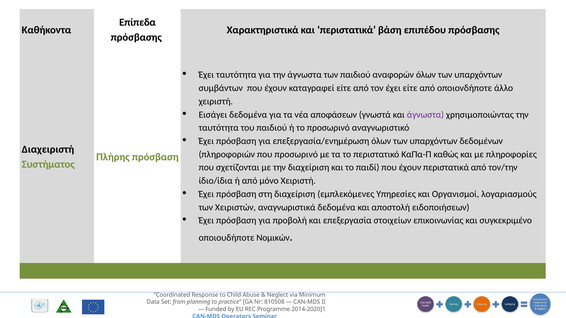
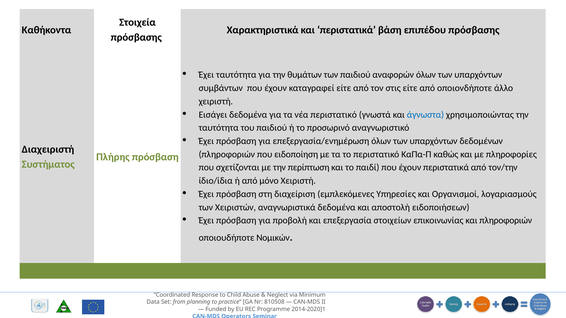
Επίπεδα: Επίπεδα -> Στοιχεία
την άγνωστα: άγνωστα -> θυμάτων
τον έχει: έχει -> στις
νέα αποφάσεων: αποφάσεων -> περιστατικό
άγνωστα at (425, 115) colour: purple -> blue
που προσωρινό: προσωρινό -> ειδοποίηση
την διαχείριση: διαχείριση -> περίπτωση
και συγκεκριμένο: συγκεκριμένο -> πληροφοριών
